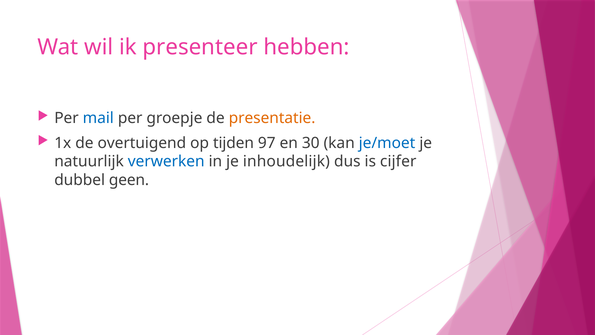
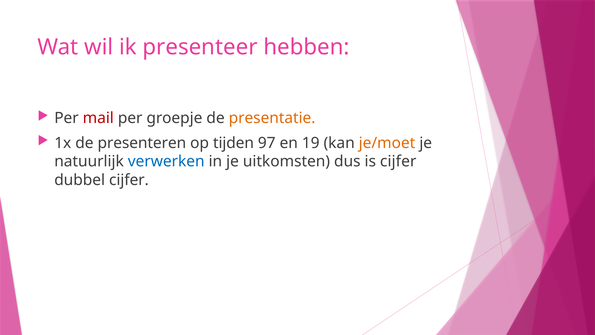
mail colour: blue -> red
overtuigend: overtuigend -> presenteren
30: 30 -> 19
je/moet colour: blue -> orange
inhoudelijk: inhoudelijk -> uitkomsten
dubbel geen: geen -> cijfer
